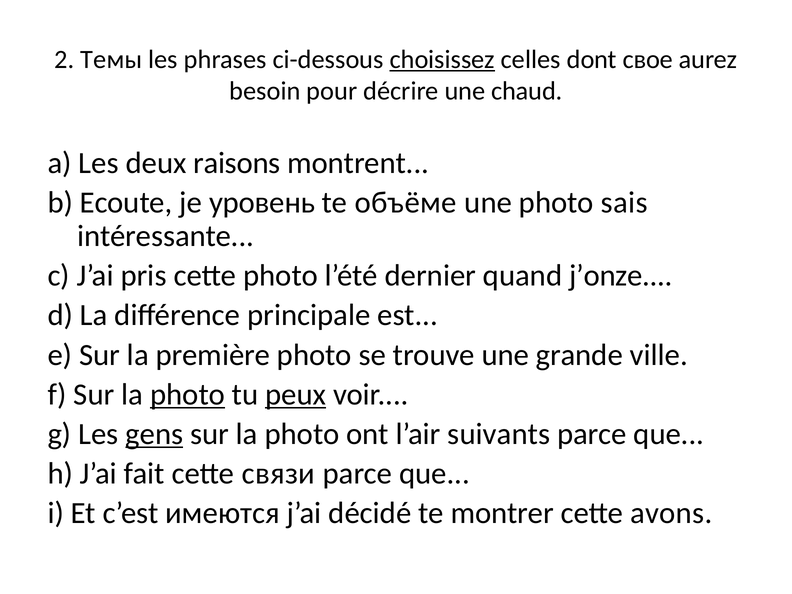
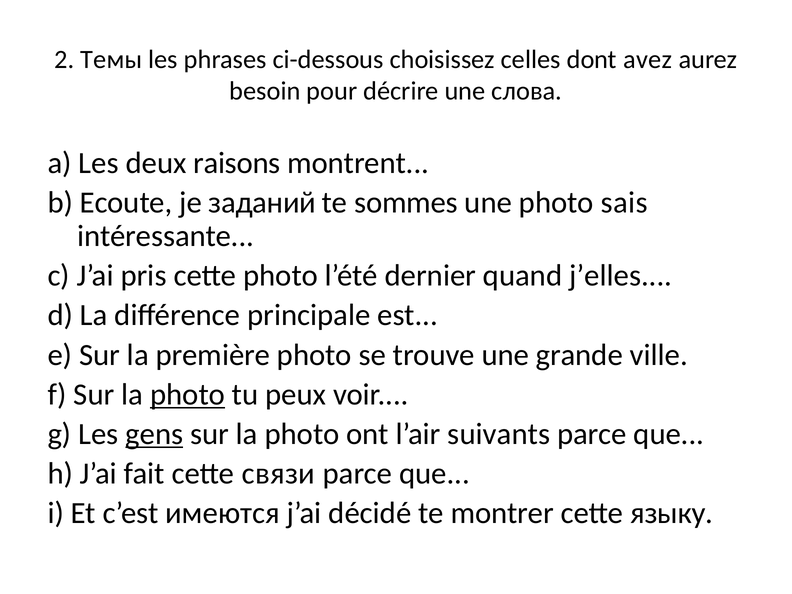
choisissez underline: present -> none
свое: свое -> avez
chaud: chaud -> слова
уровень: уровень -> заданий
объёме: объёме -> sommes
j’onze: j’onze -> j’elles
peux underline: present -> none
avons: avons -> языку
